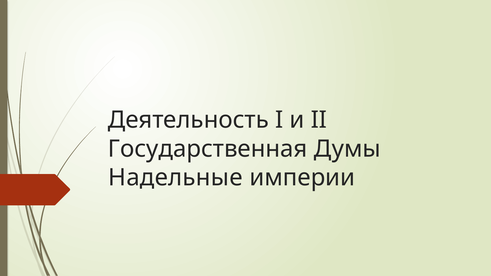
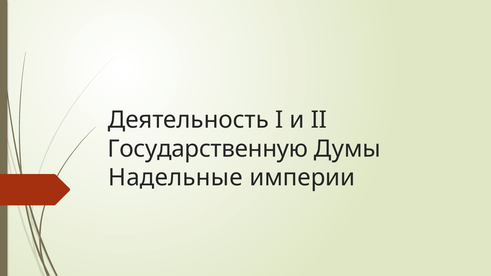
Государственная: Государственная -> Государственную
